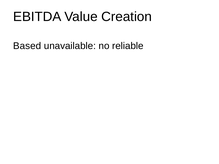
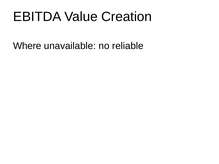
Based: Based -> Where
